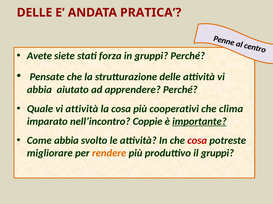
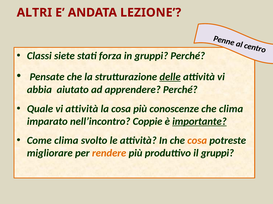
DELLE at (34, 13): DELLE -> ALTRI
PRATICA: PRATICA -> LEZIONE
Avete: Avete -> Classi
delle at (170, 77) underline: none -> present
cooperativi: cooperativi -> conoscenze
Come abbia: abbia -> clima
cosa at (197, 141) colour: red -> orange
